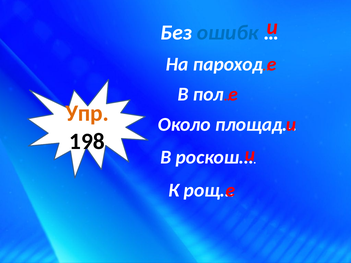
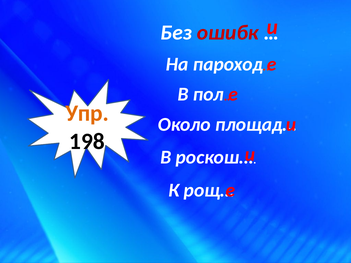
ошибк colour: blue -> red
